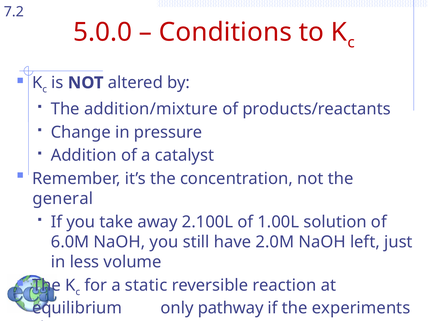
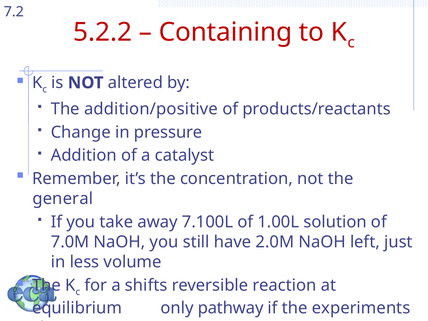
5.0.0: 5.0.0 -> 5.2.2
Conditions: Conditions -> Containing
addition/mixture: addition/mixture -> addition/positive
2.100L: 2.100L -> 7.100L
6.0M: 6.0M -> 7.0M
static: static -> shifts
